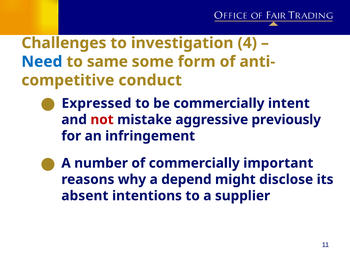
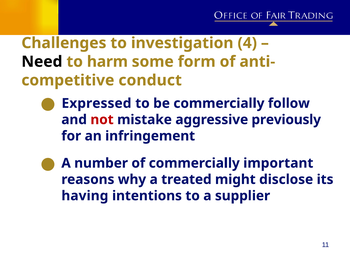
Need colour: blue -> black
same: same -> harm
intent: intent -> follow
depend: depend -> treated
absent: absent -> having
